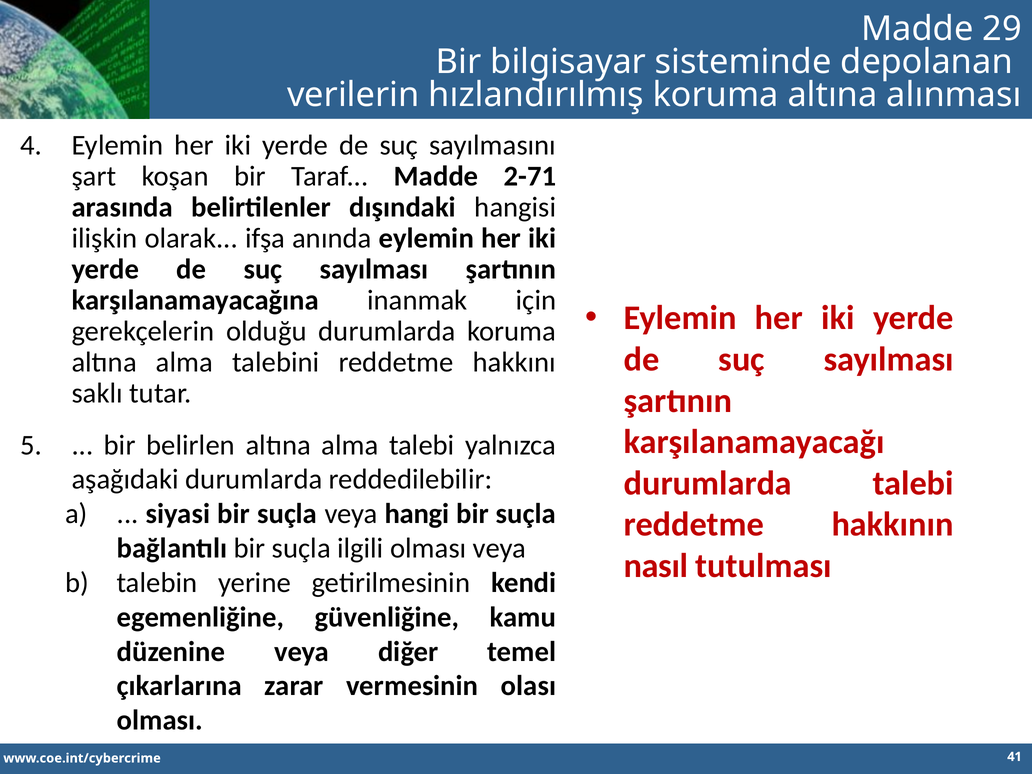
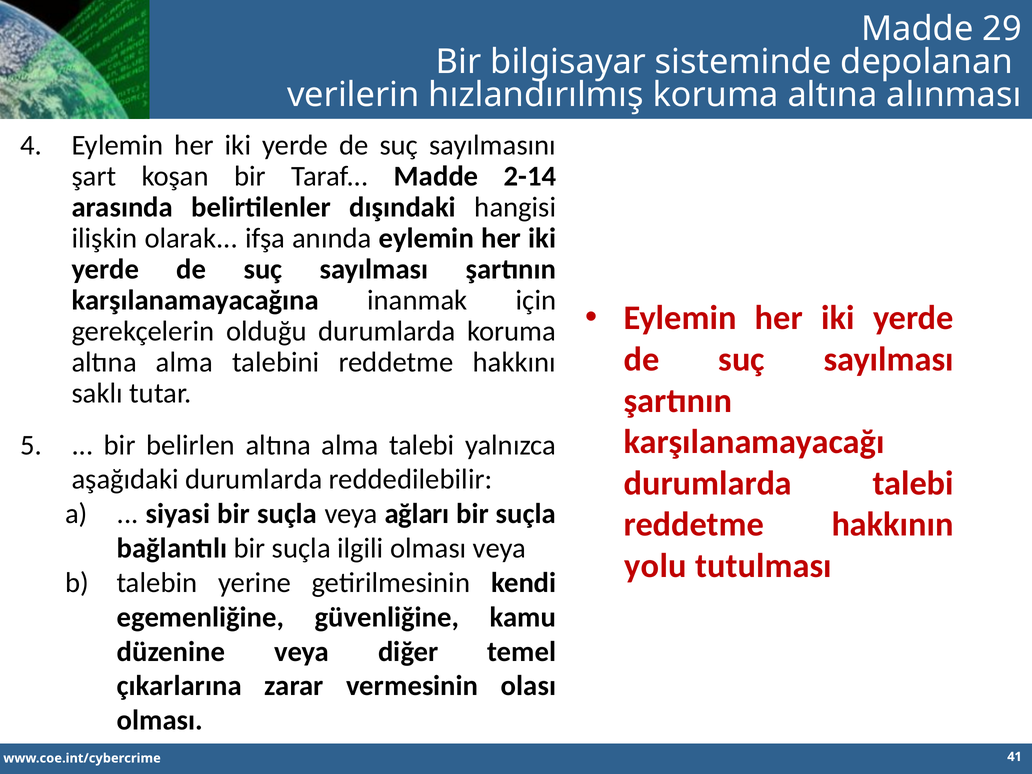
2-71: 2-71 -> 2-14
hangi: hangi -> ağları
nasıl: nasıl -> yolu
